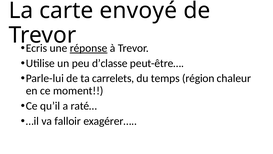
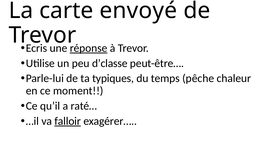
carrelets: carrelets -> typiques
région: région -> pêche
falloir underline: none -> present
